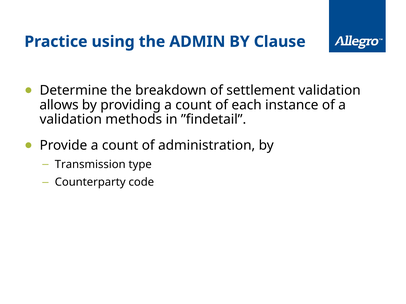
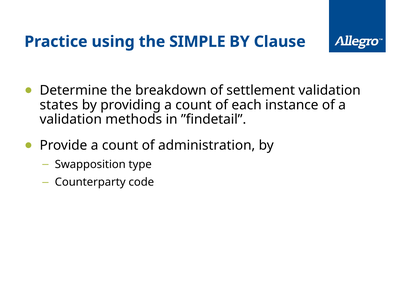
ADMIN: ADMIN -> SIMPLE
allows: allows -> states
Transmission: Transmission -> Swapposition
